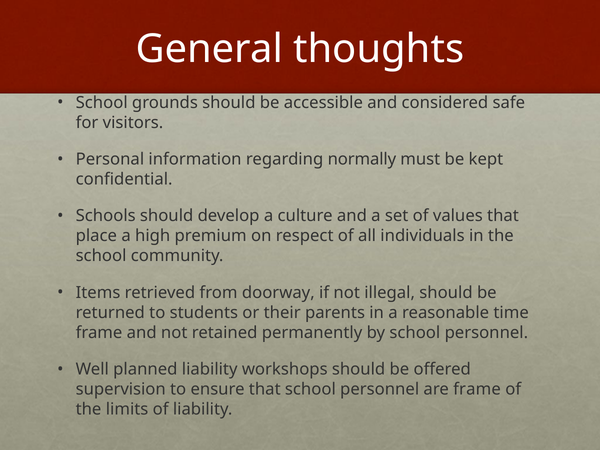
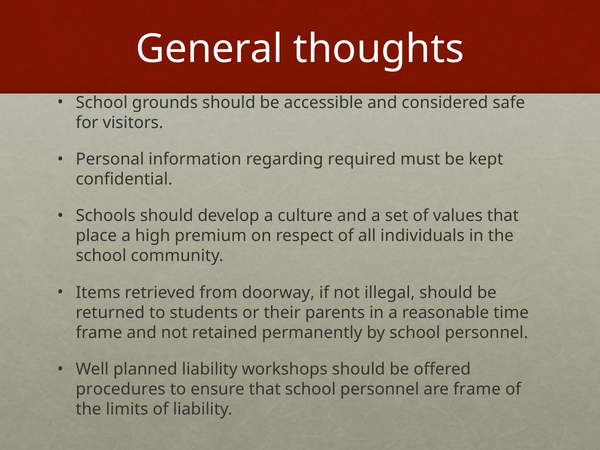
normally: normally -> required
supervision: supervision -> procedures
